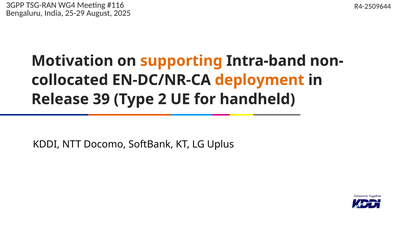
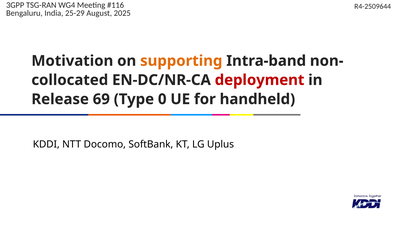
deployment colour: orange -> red
39: 39 -> 69
2: 2 -> 0
